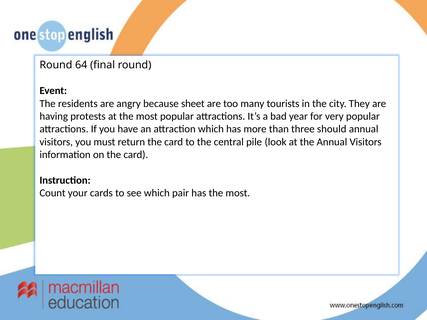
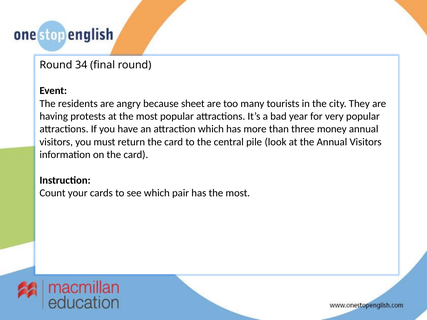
64: 64 -> 34
should: should -> money
